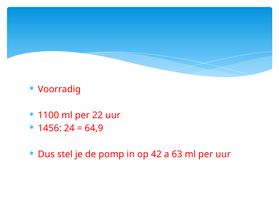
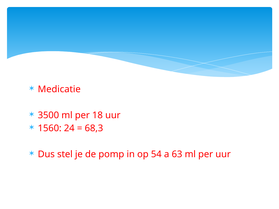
Voorradig: Voorradig -> Medicatie
1100: 1100 -> 3500
22: 22 -> 18
1456: 1456 -> 1560
64,9: 64,9 -> 68,3
42: 42 -> 54
